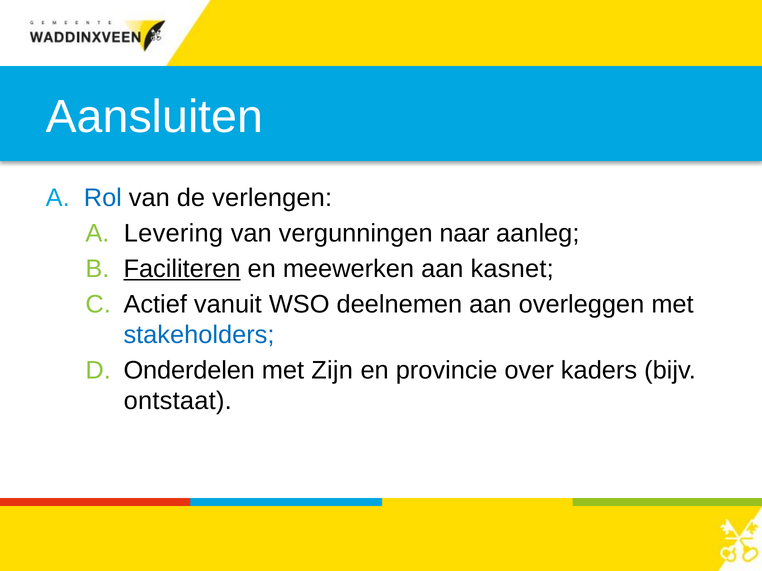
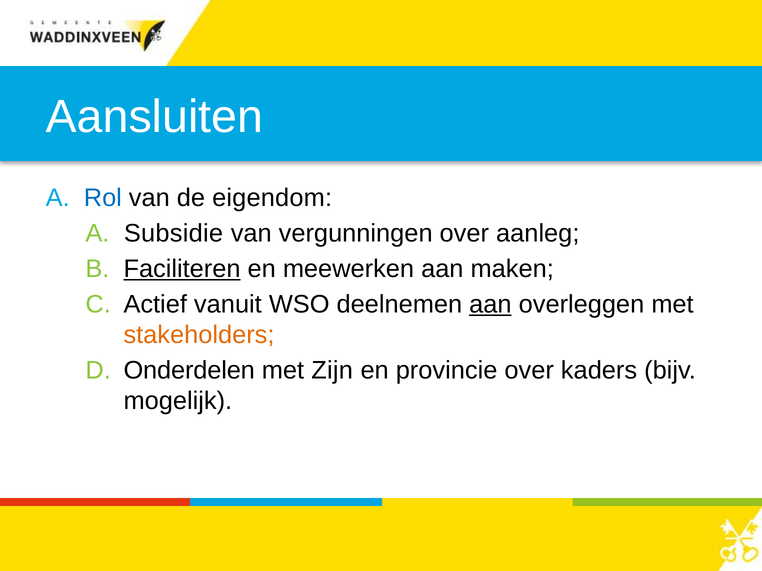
verlengen: verlengen -> eigendom
Levering: Levering -> Subsidie
vergunningen naar: naar -> over
kasnet: kasnet -> maken
aan at (490, 305) underline: none -> present
stakeholders colour: blue -> orange
ontstaat: ontstaat -> mogelijk
